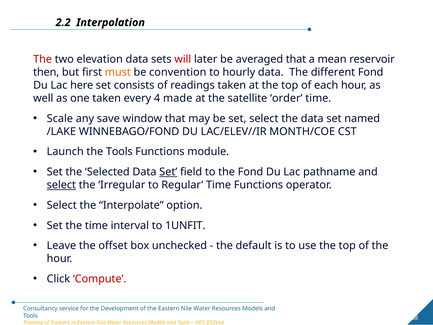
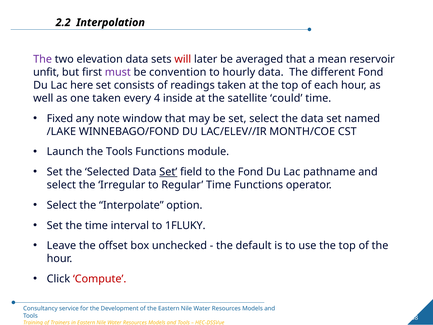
The at (43, 59) colour: red -> purple
then: then -> unfit
must colour: orange -> purple
made: made -> inside
order: order -> could
Scale: Scale -> Fixed
save: save -> note
select at (61, 185) underline: present -> none
1UNFIT: 1UNFIT -> 1FLUKY
